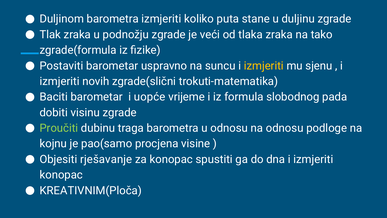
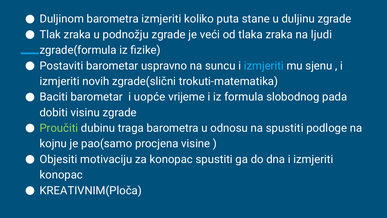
tako: tako -> ljudi
izmjeriti at (264, 66) colour: yellow -> light blue
na odnosu: odnosu -> spustiti
rješavanje: rješavanje -> motivaciju
